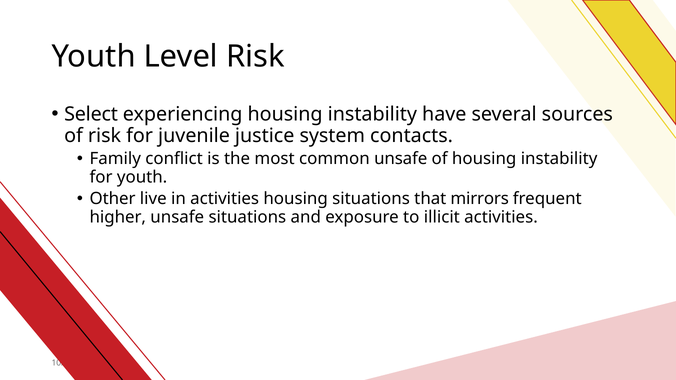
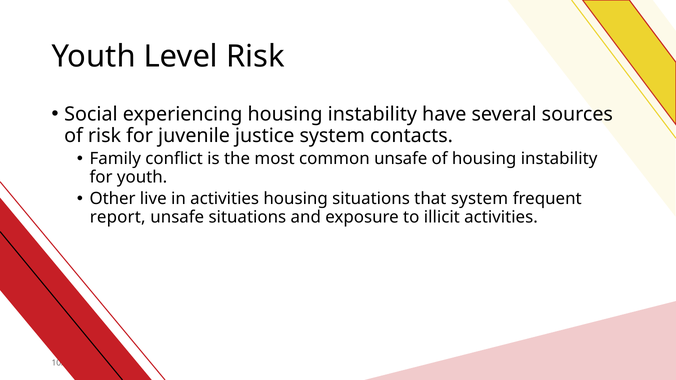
Select: Select -> Social
that mirrors: mirrors -> system
higher: higher -> report
